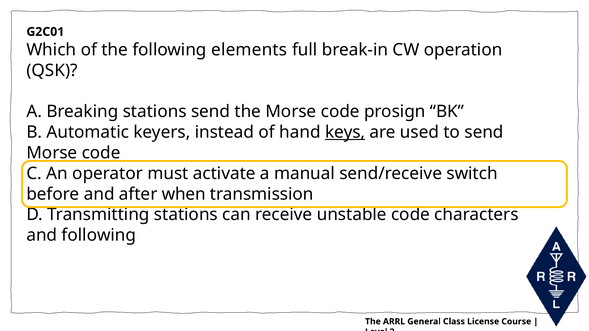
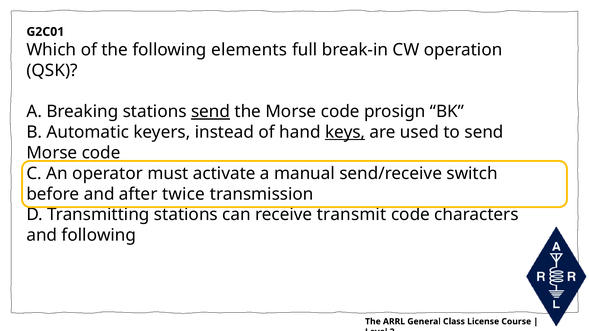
send at (211, 112) underline: none -> present
when: when -> twice
unstable: unstable -> transmit
